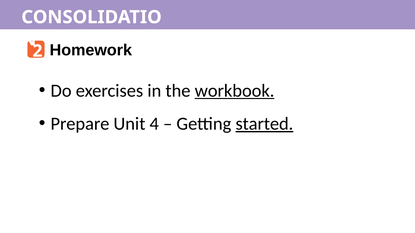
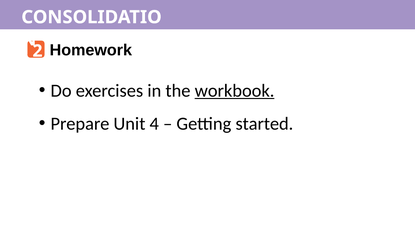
started underline: present -> none
